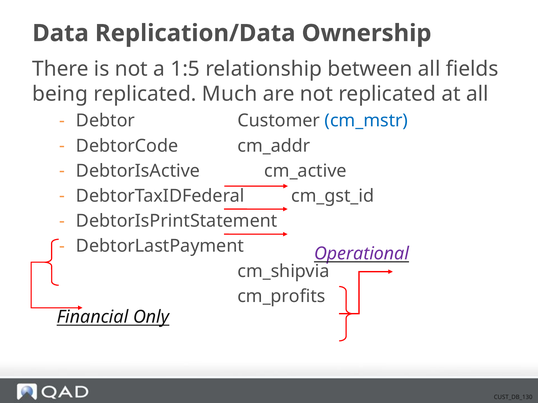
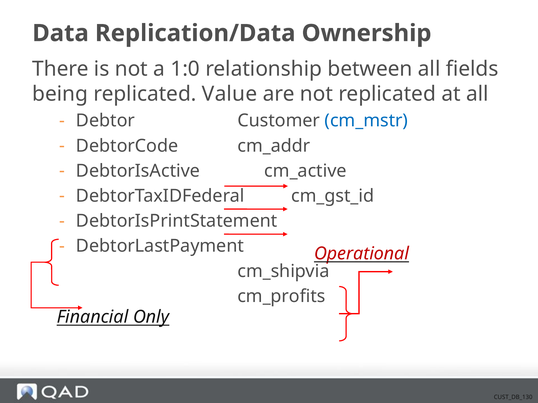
1:5: 1:5 -> 1:0
Much: Much -> Value
Operational colour: purple -> red
